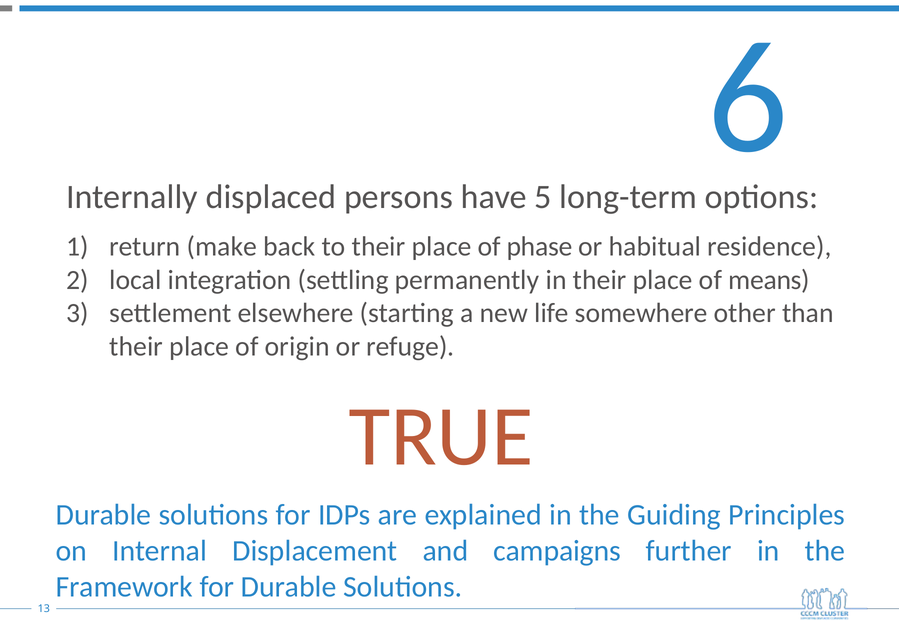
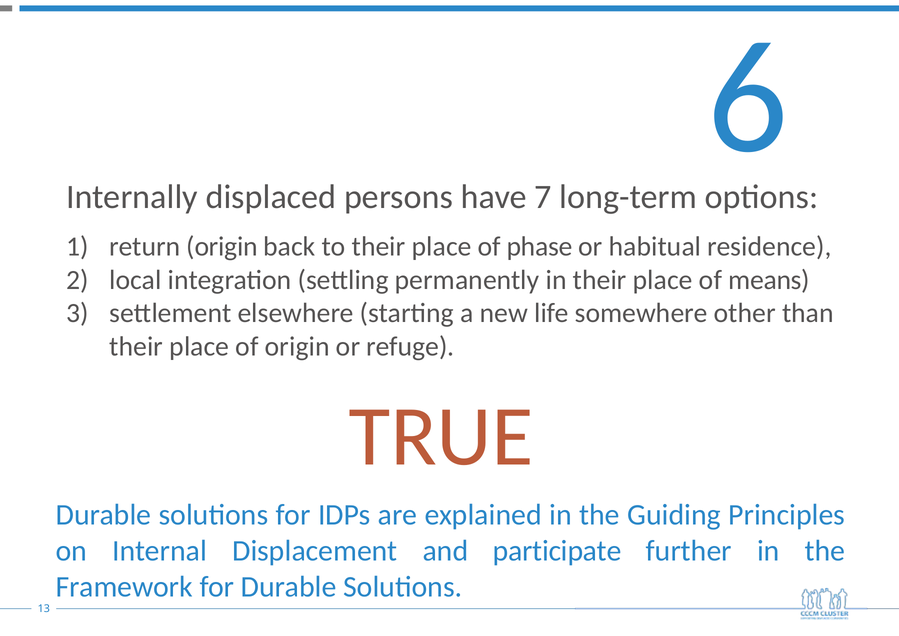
5: 5 -> 7
return make: make -> origin
campaigns: campaigns -> participate
